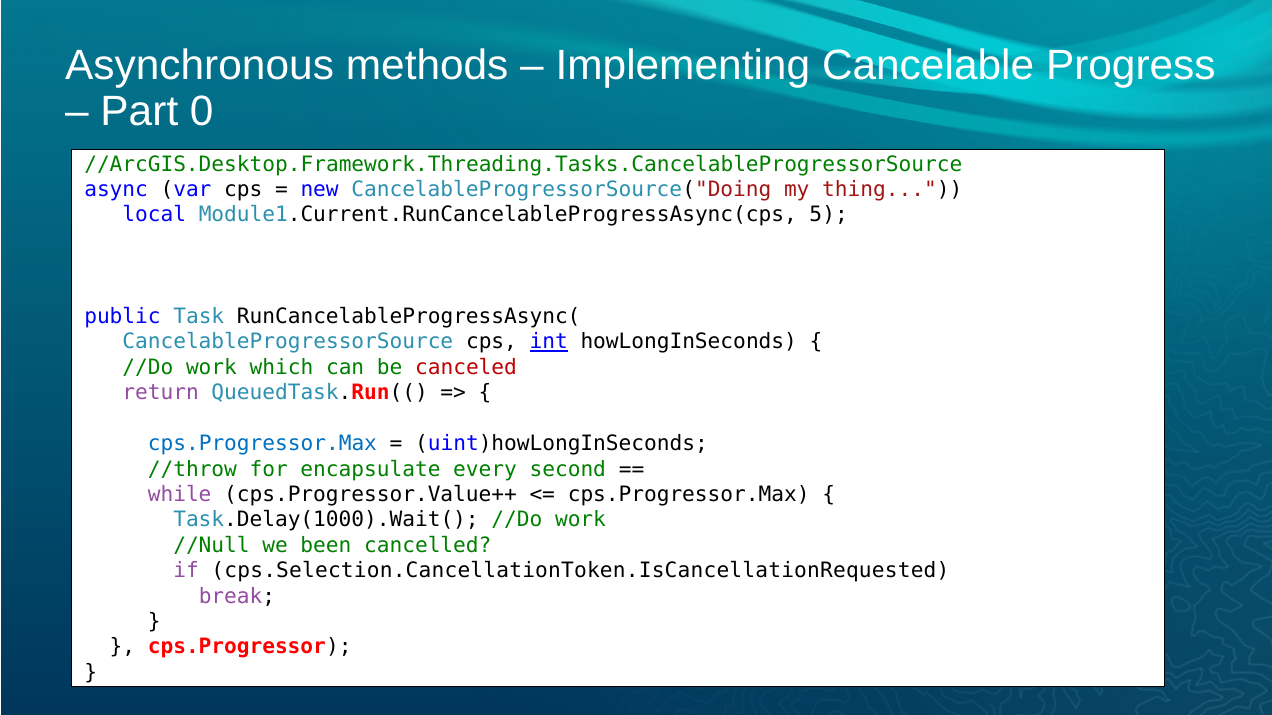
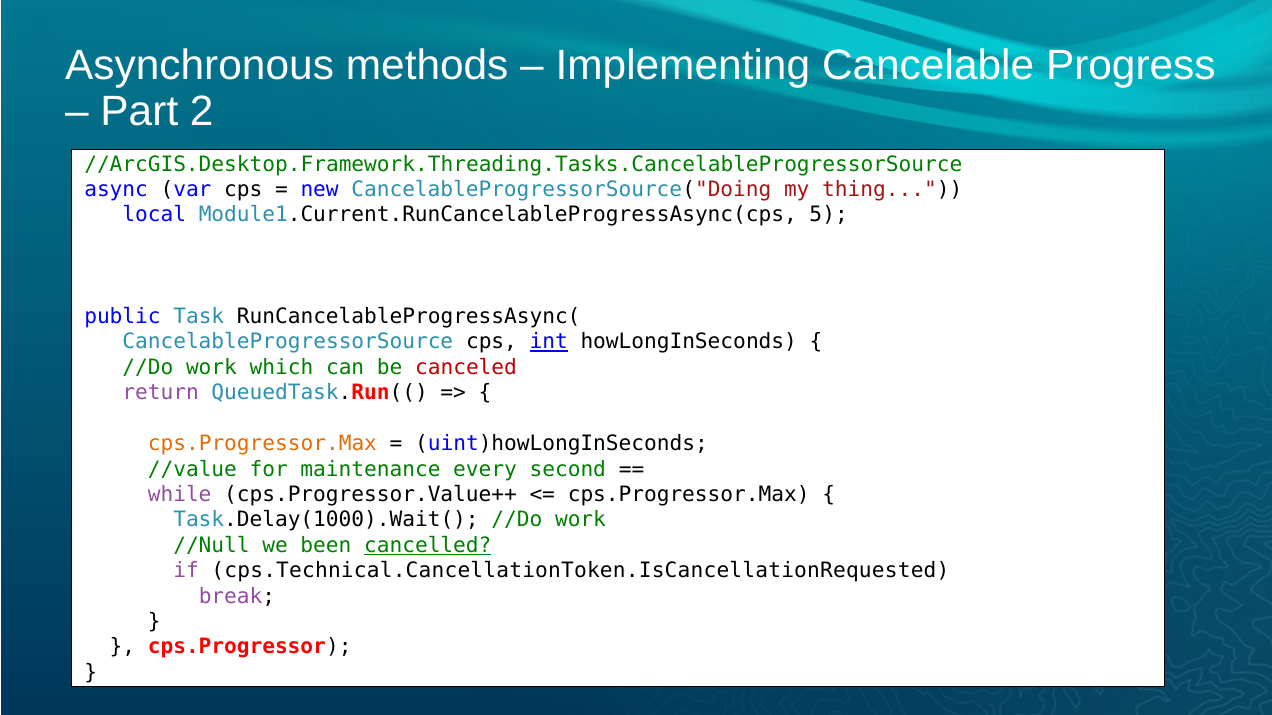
0: 0 -> 2
cps.Progressor.Max at (262, 444) colour: blue -> orange
//throw: //throw -> //value
encapsulate: encapsulate -> maintenance
cancelled underline: none -> present
cps.Selection.CancellationToken.IsCancellationRequested: cps.Selection.CancellationToken.IsCancellationRequested -> cps.Technical.CancellationToken.IsCancellationRequested
